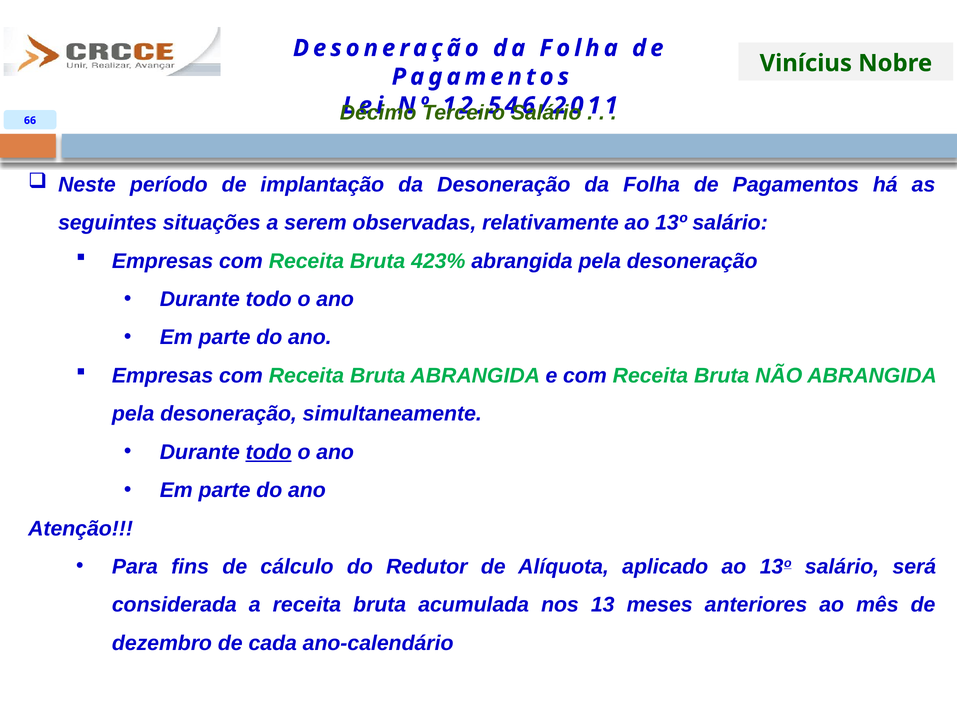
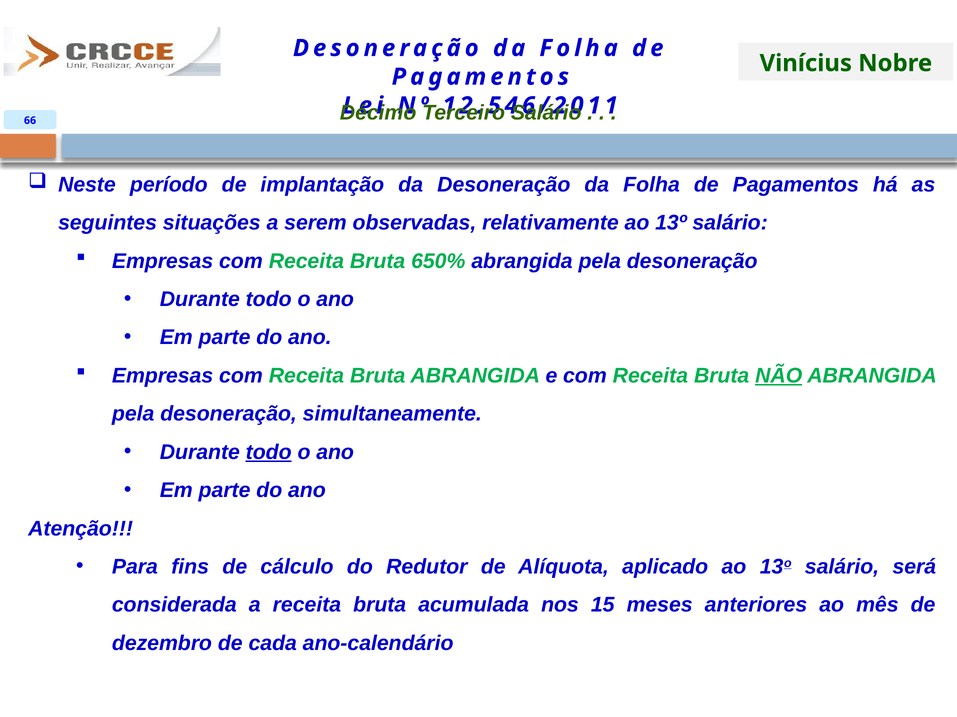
423%: 423% -> 650%
NÃO underline: none -> present
13: 13 -> 15
